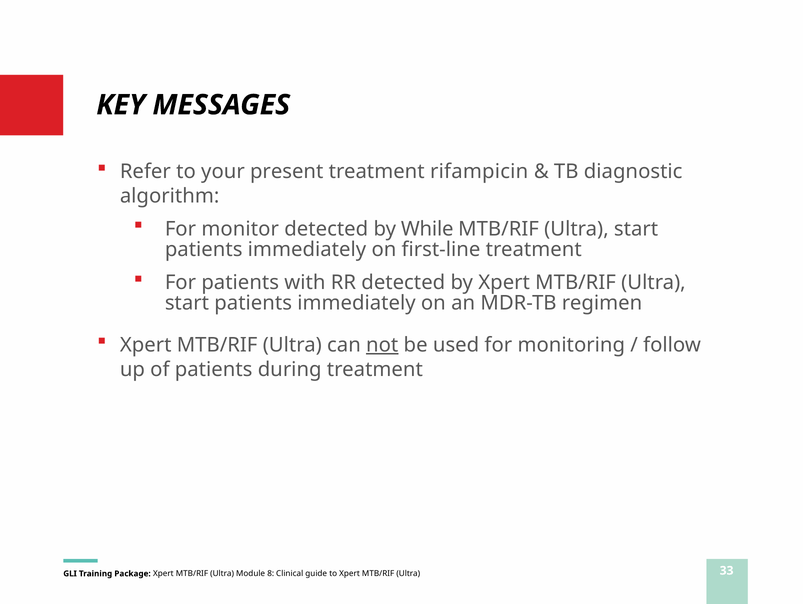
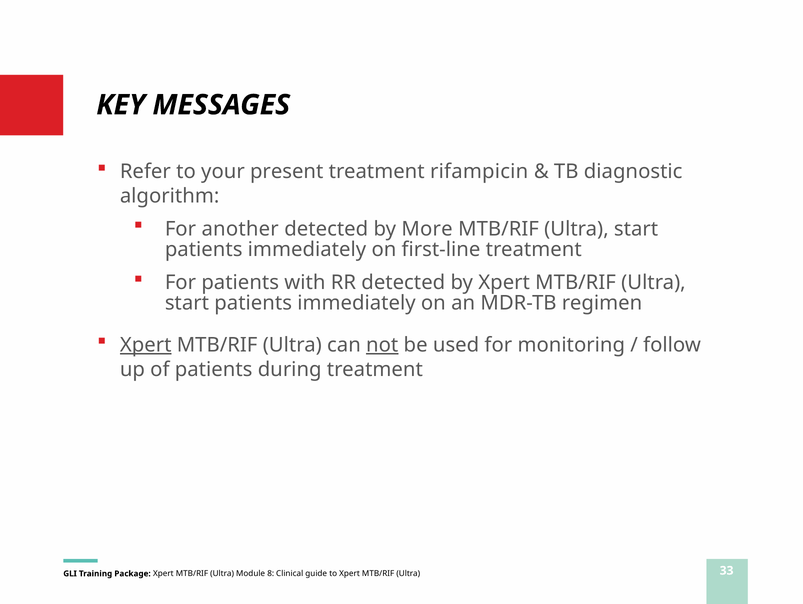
monitor: monitor -> another
While: While -> More
Xpert at (146, 345) underline: none -> present
